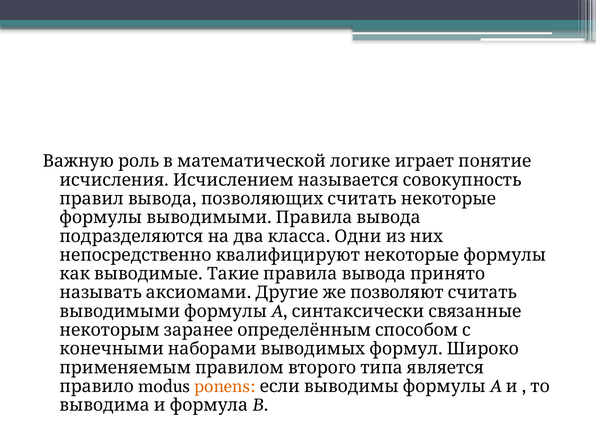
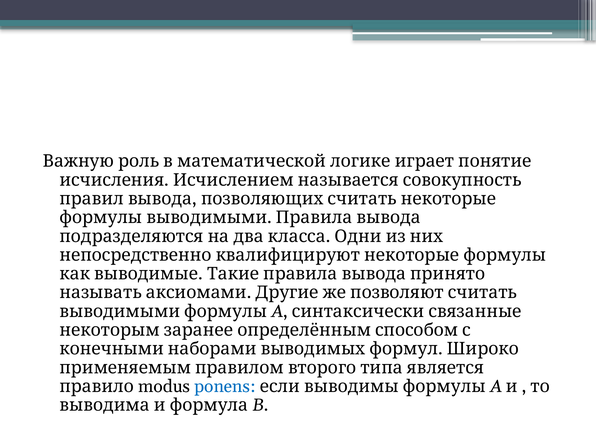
ponens colour: orange -> blue
